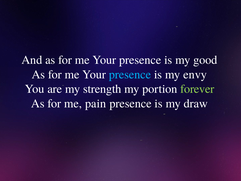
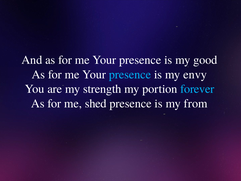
forever colour: light green -> light blue
pain: pain -> shed
draw: draw -> from
